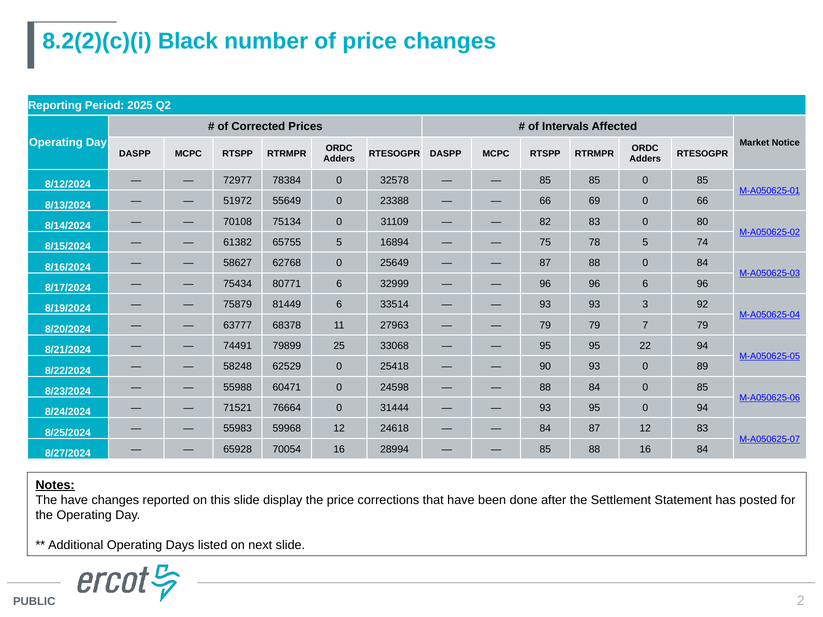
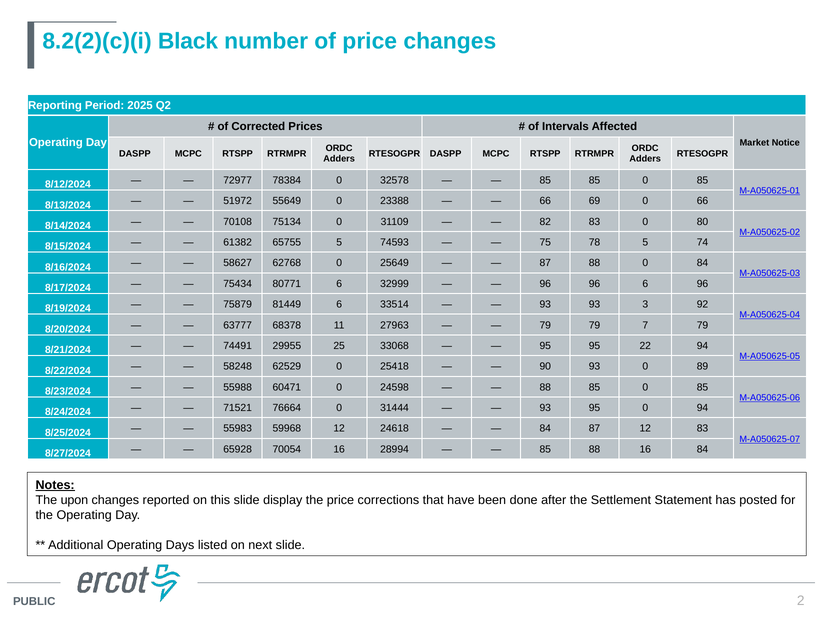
16894: 16894 -> 74593
79899: 79899 -> 29955
88 84: 84 -> 85
The have: have -> upon
